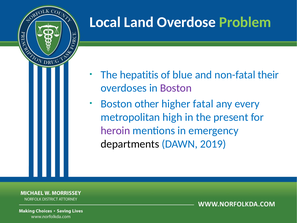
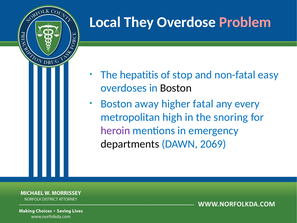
Land: Land -> They
Problem colour: light green -> pink
blue: blue -> stop
their: their -> easy
Boston at (176, 88) colour: purple -> black
other: other -> away
present: present -> snoring
2019: 2019 -> 2069
